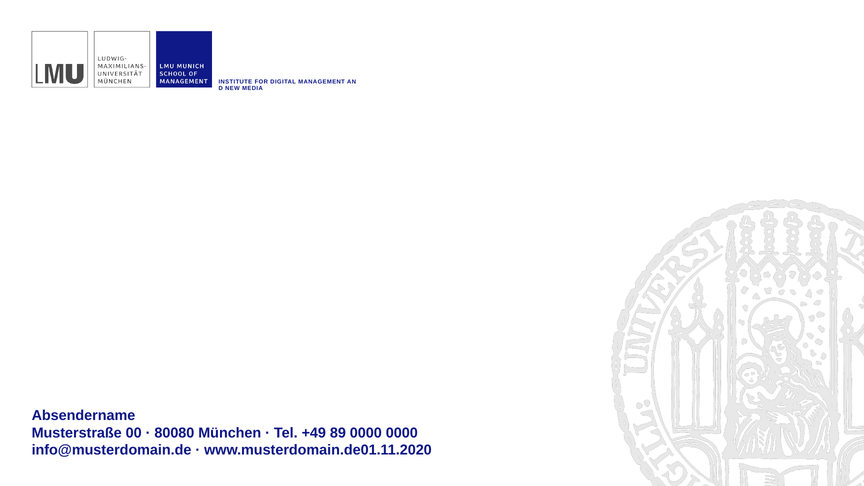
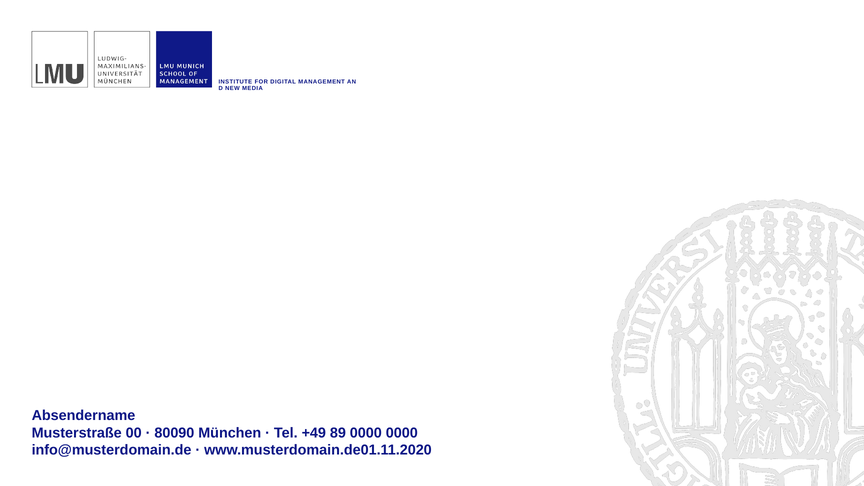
80080: 80080 -> 80090
